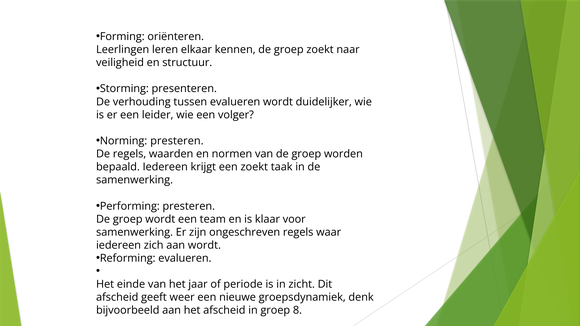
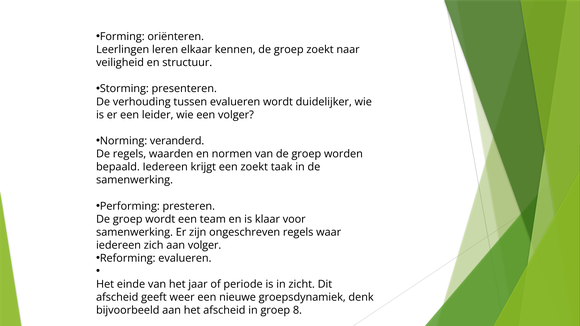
Norming presteren: presteren -> veranderd
aan wordt: wordt -> volger
